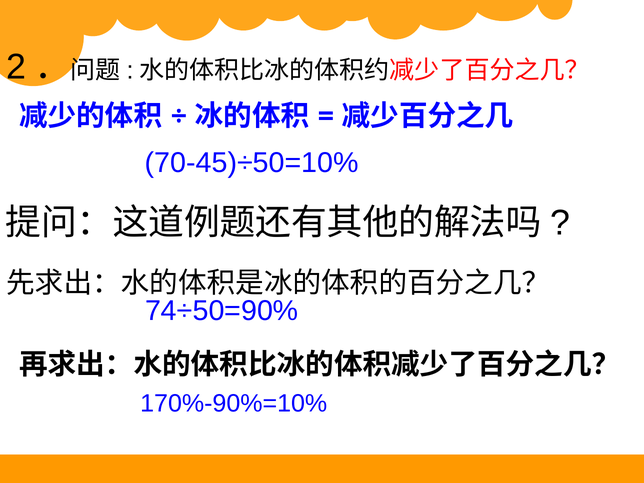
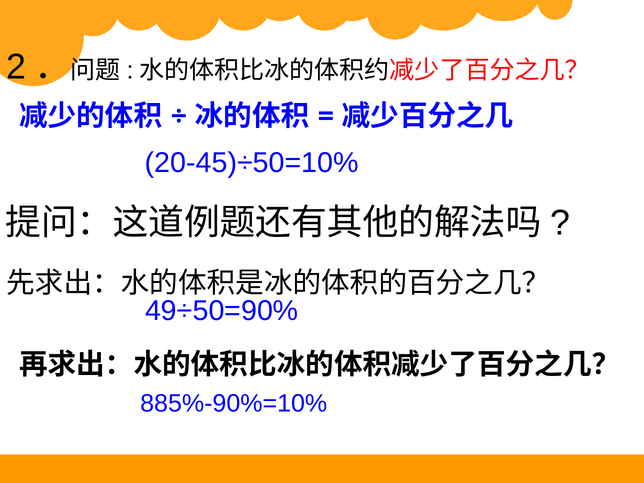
70-45)÷50=10%: 70-45)÷50=10% -> 20-45)÷50=10%
74÷50=90%: 74÷50=90% -> 49÷50=90%
170%-90%=10%: 170%-90%=10% -> 885%-90%=10%
